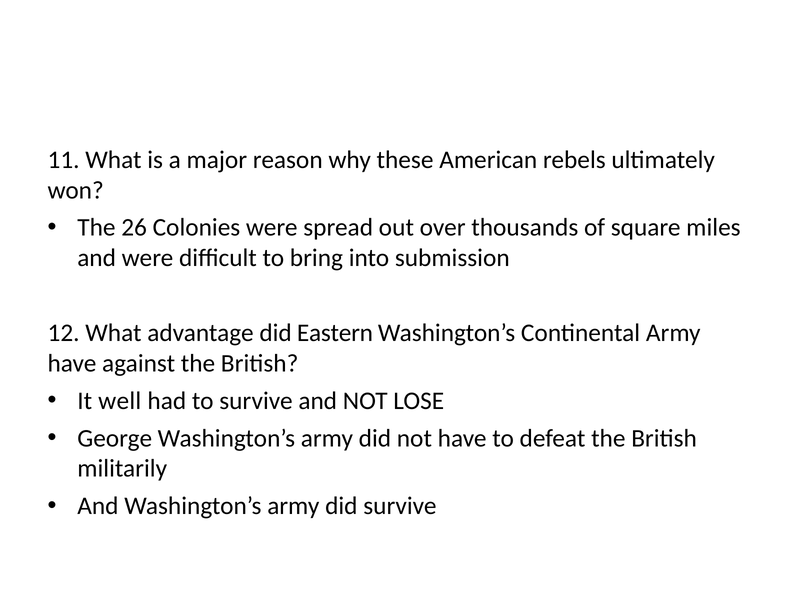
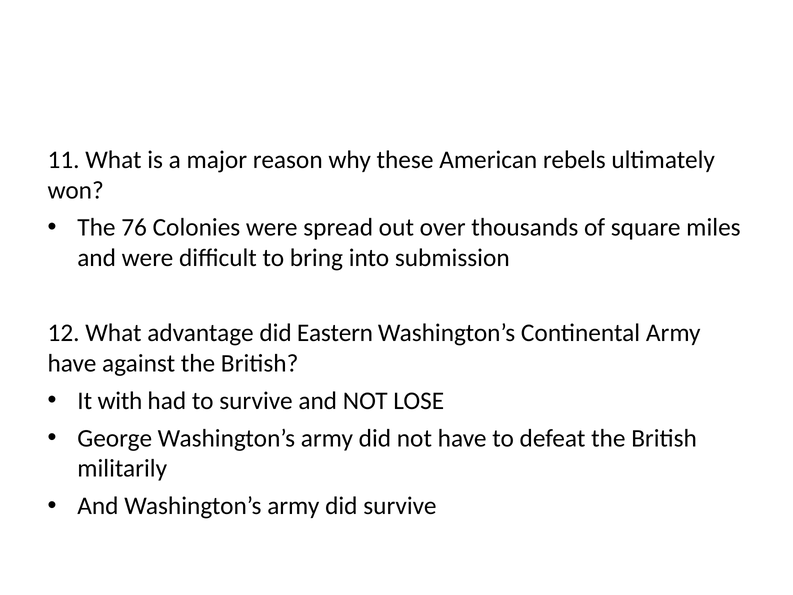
26: 26 -> 76
well: well -> with
